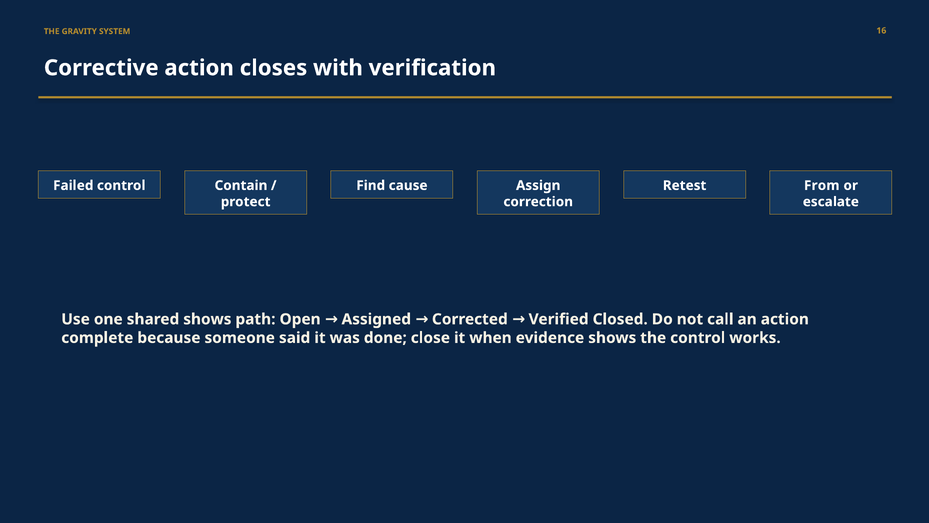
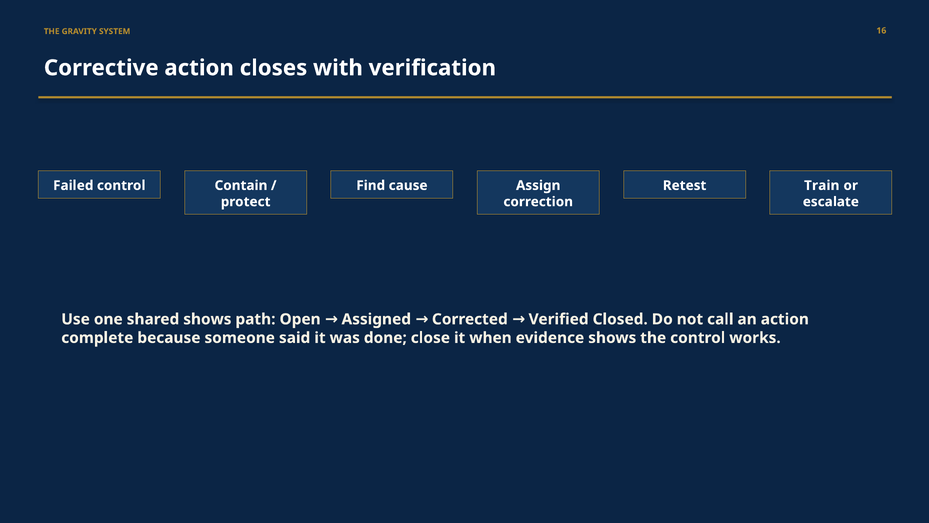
From: From -> Train
